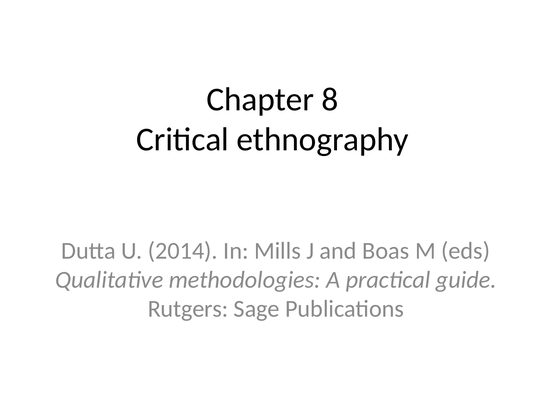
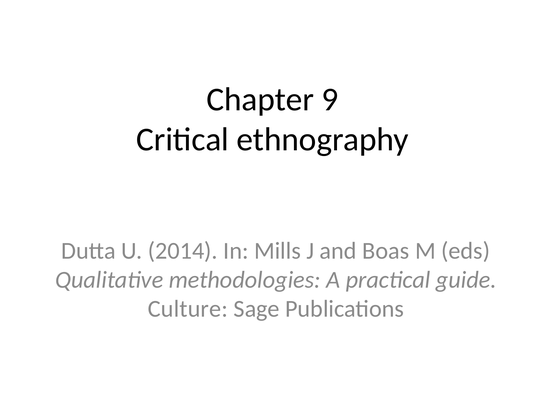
8: 8 -> 9
Rutgers: Rutgers -> Culture
